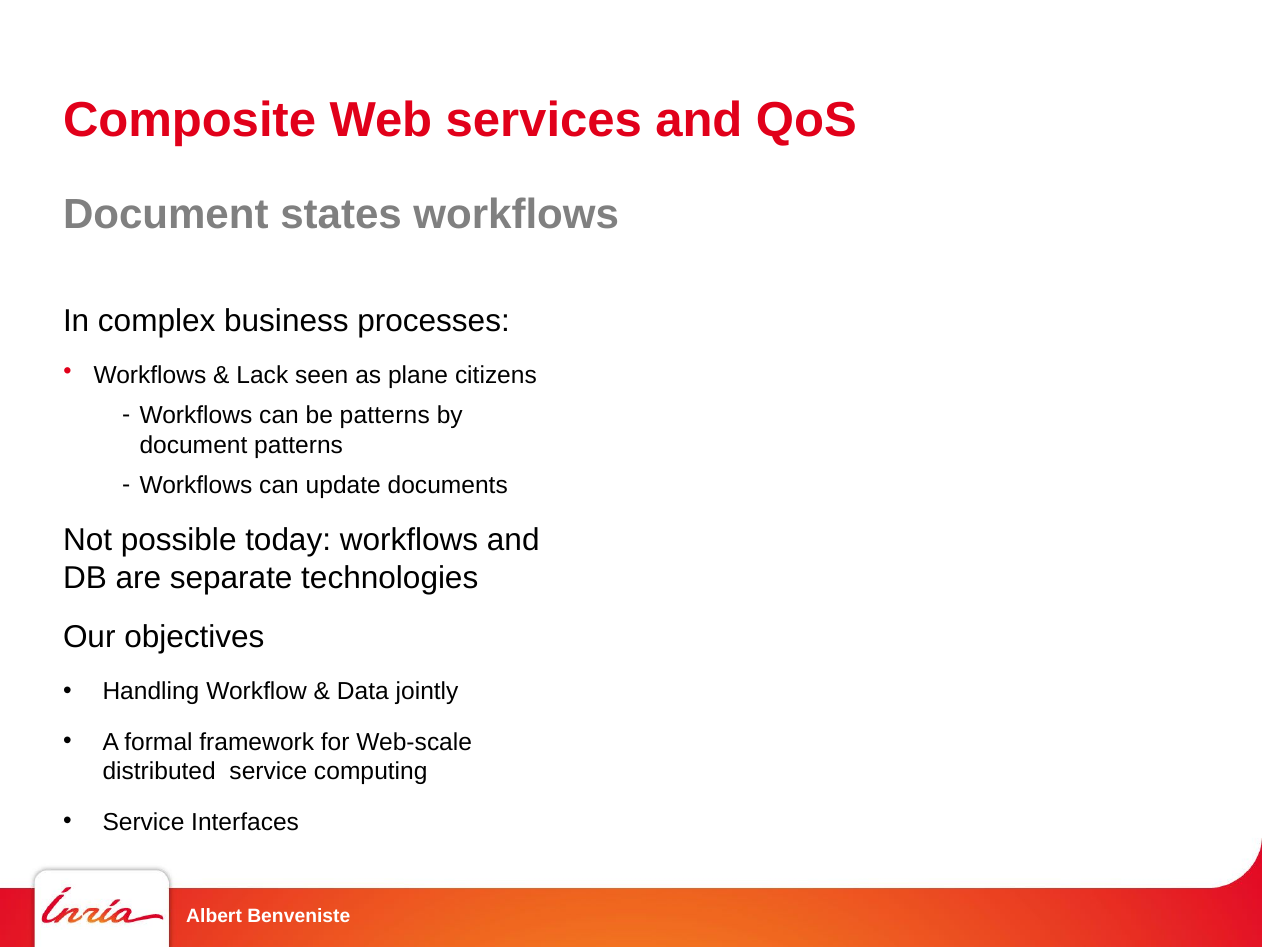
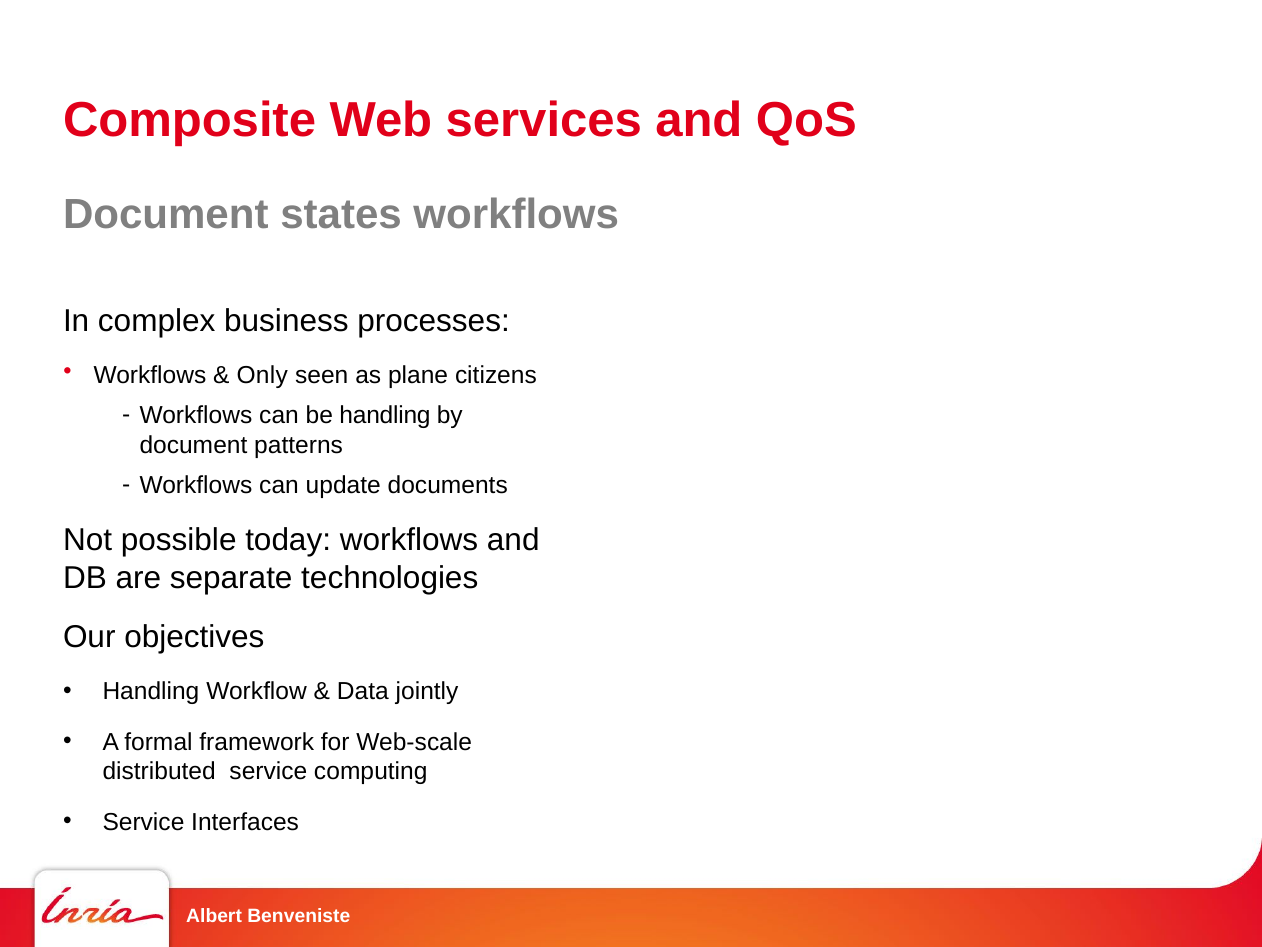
Lack: Lack -> Only
be patterns: patterns -> handling
